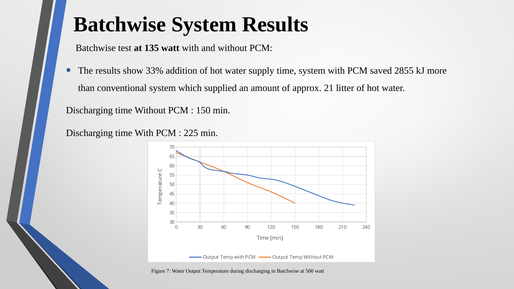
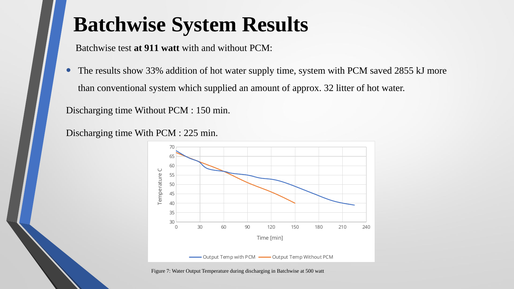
135: 135 -> 911
21: 21 -> 32
